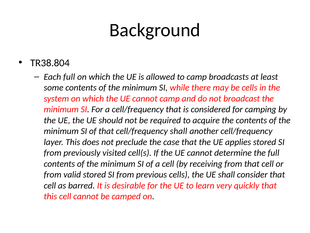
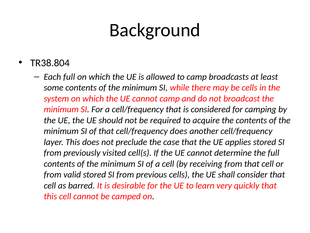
cell/frequency shall: shall -> does
